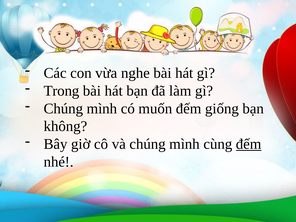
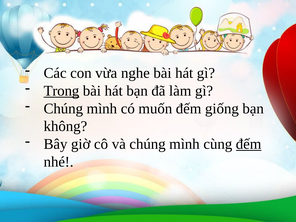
Trong underline: none -> present
